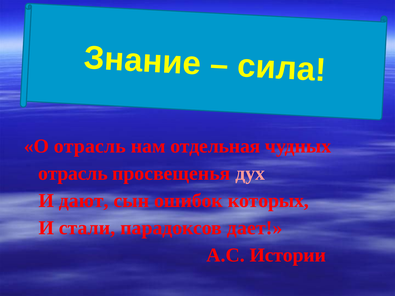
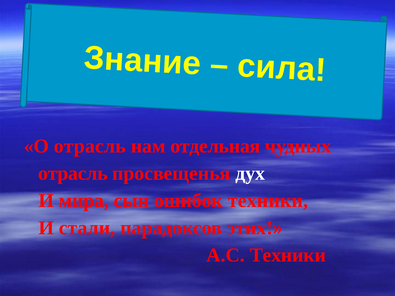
дух colour: pink -> white
дают: дают -> мира
ошибок которых: которых -> техники
дает: дает -> этих
А.С Истории: Истории -> Техники
